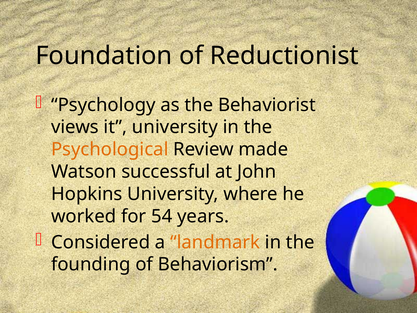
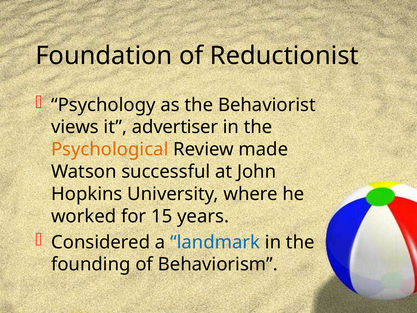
it university: university -> advertiser
54: 54 -> 15
landmark colour: orange -> blue
